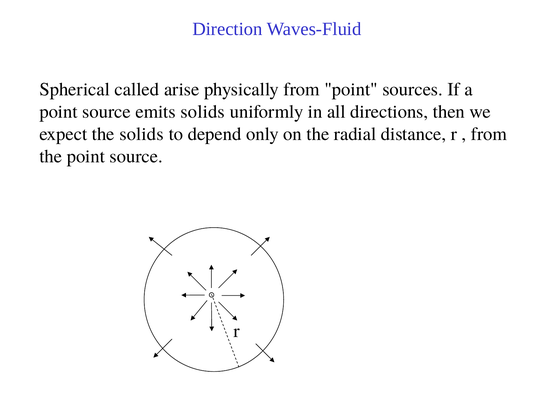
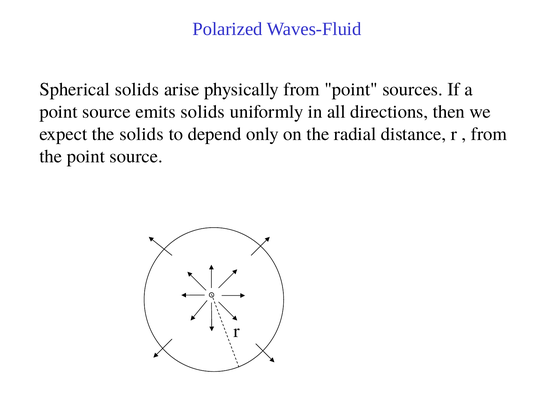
Direction: Direction -> Polarized
Spherical called: called -> solids
